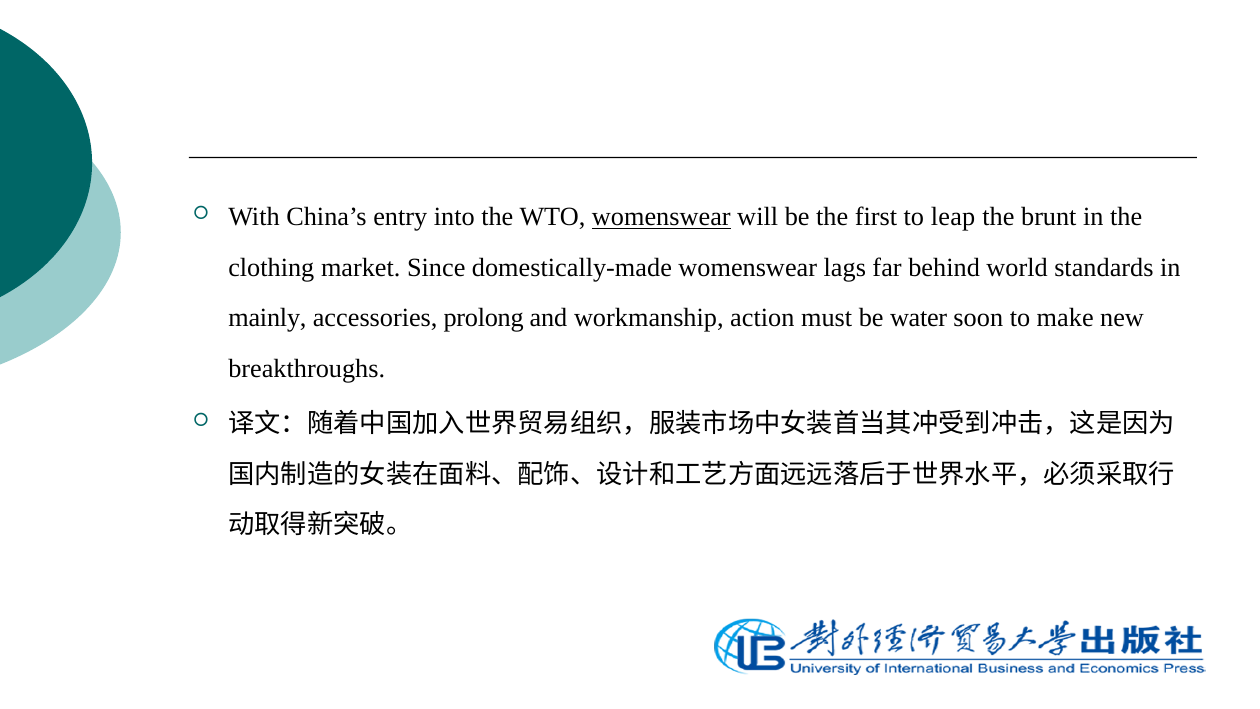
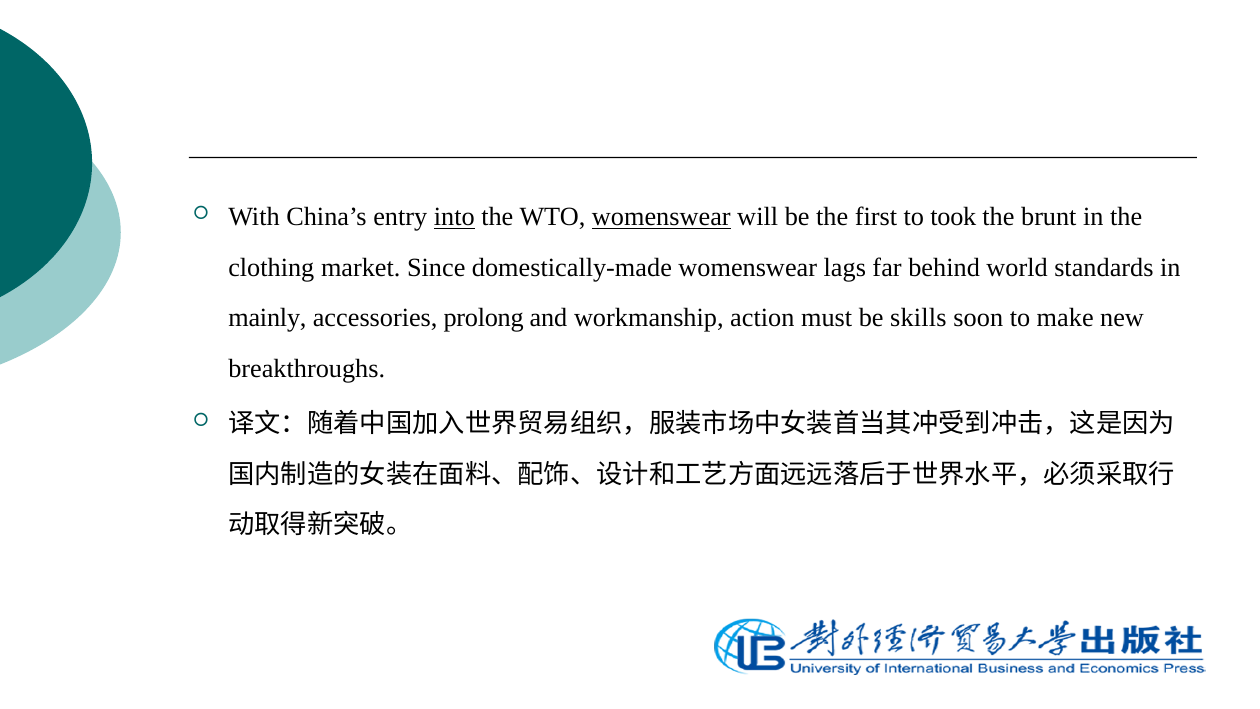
into underline: none -> present
leap: leap -> took
water: water -> skills
